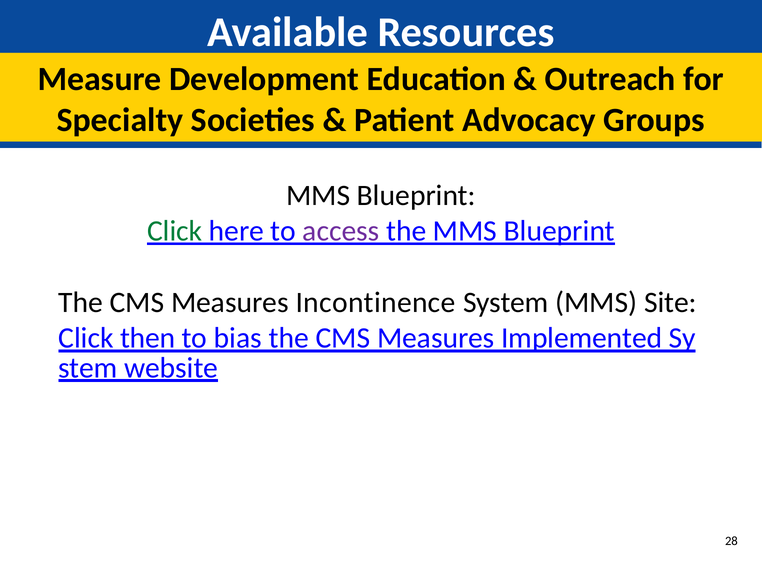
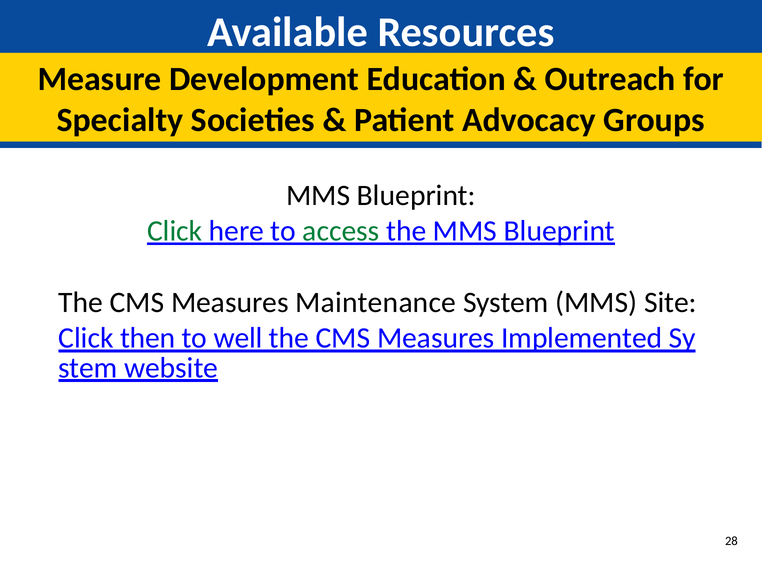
access colour: purple -> green
Incontinence: Incontinence -> Maintenance
bias: bias -> well
